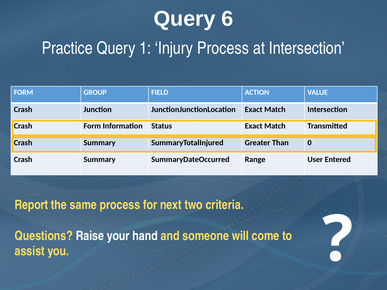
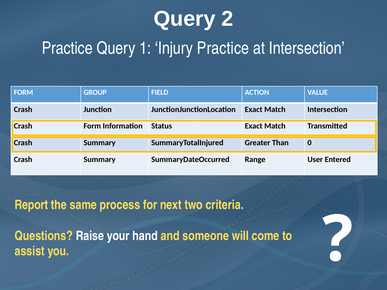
6: 6 -> 2
Injury Process: Process -> Practice
